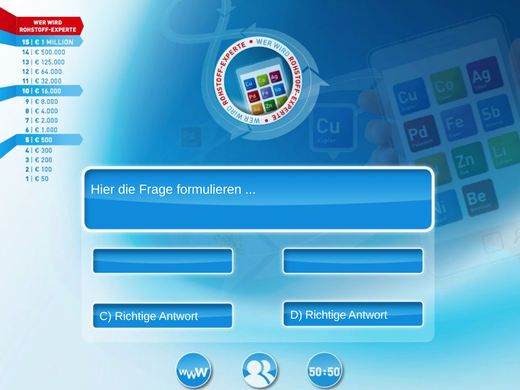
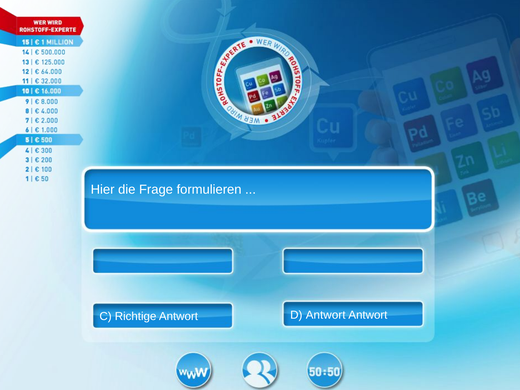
D Richtige: Richtige -> Antwort
